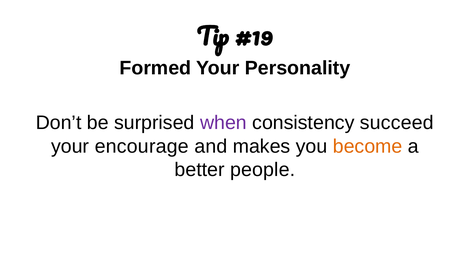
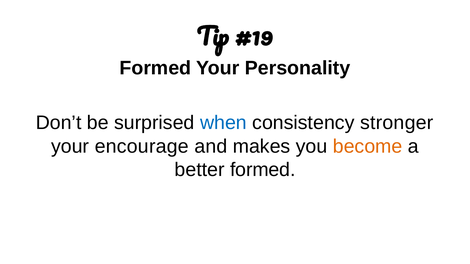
when colour: purple -> blue
succeed: succeed -> stronger
better people: people -> formed
